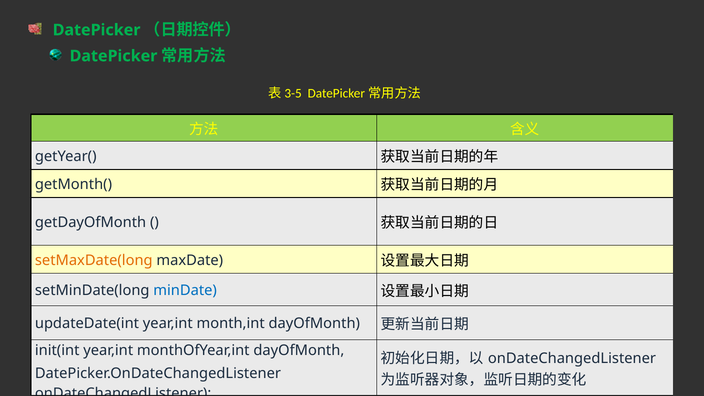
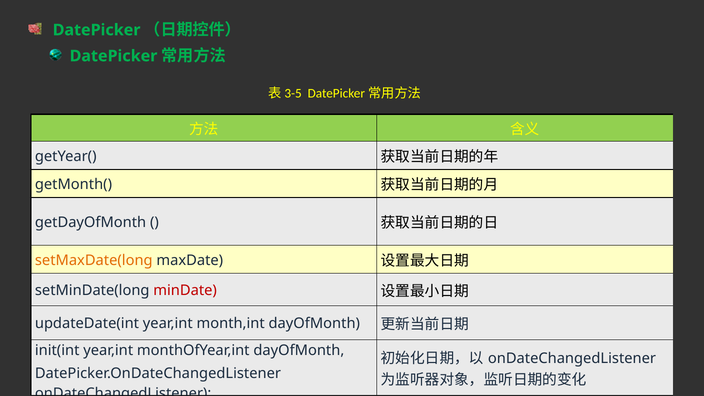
minDate colour: blue -> red
